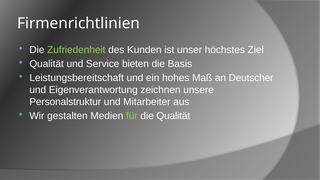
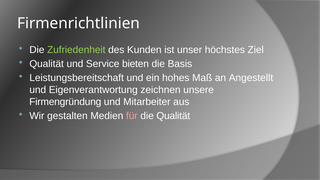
Deutscher: Deutscher -> Angestellt
Personalstruktur: Personalstruktur -> Firmengründung
für colour: light green -> pink
